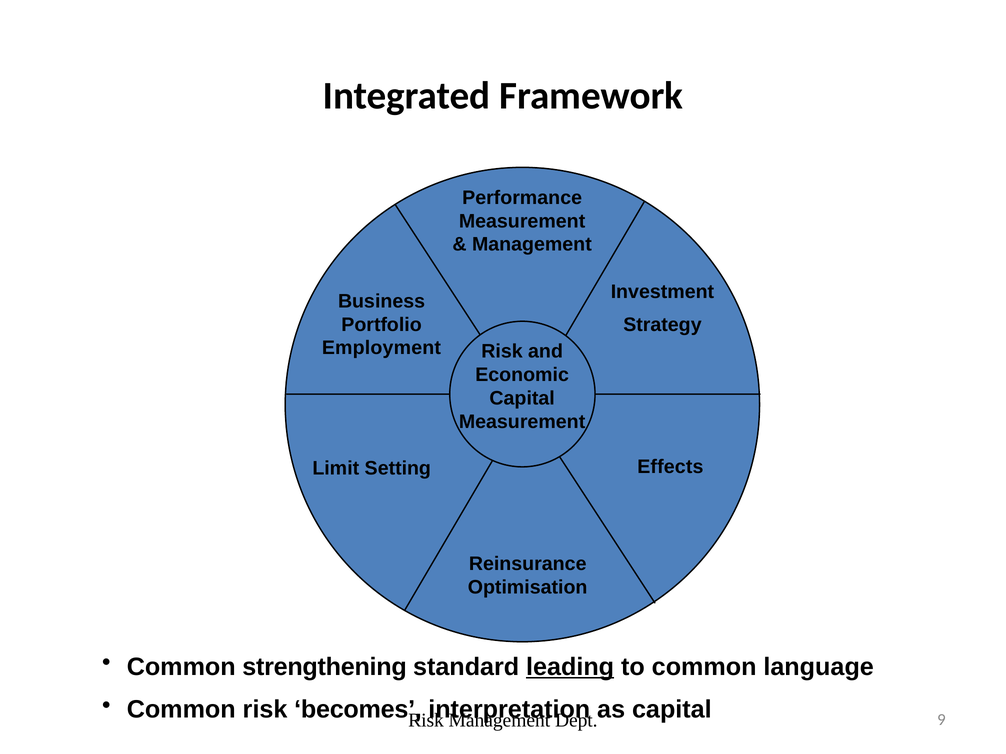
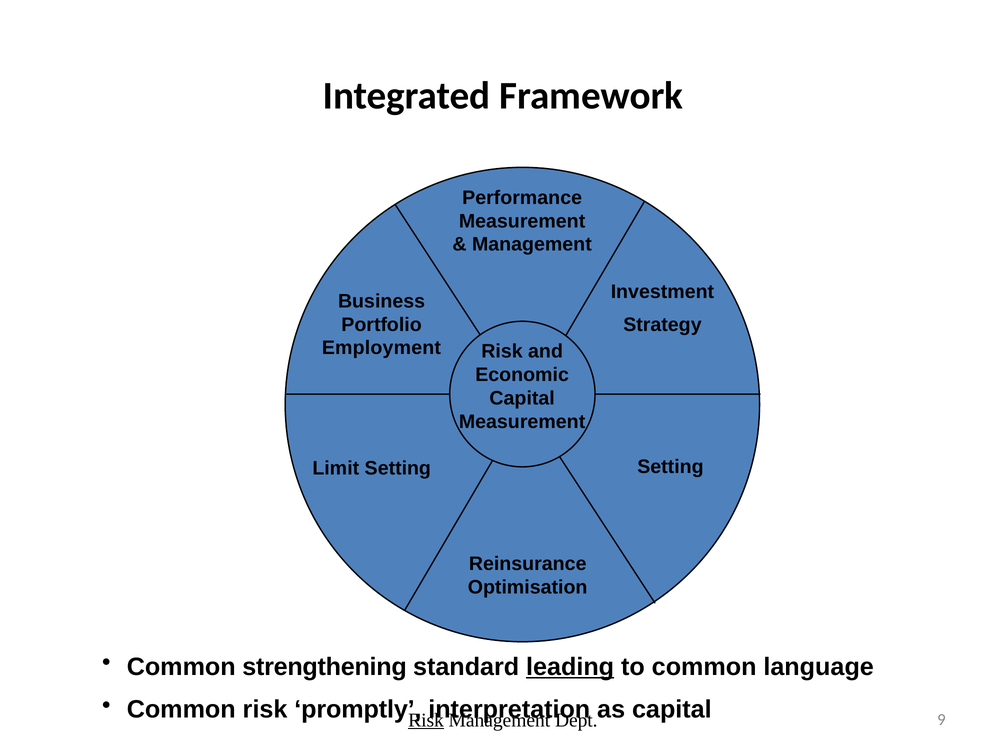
Effects at (670, 467): Effects -> Setting
becomes: becomes -> promptly
Risk at (426, 721) underline: none -> present
